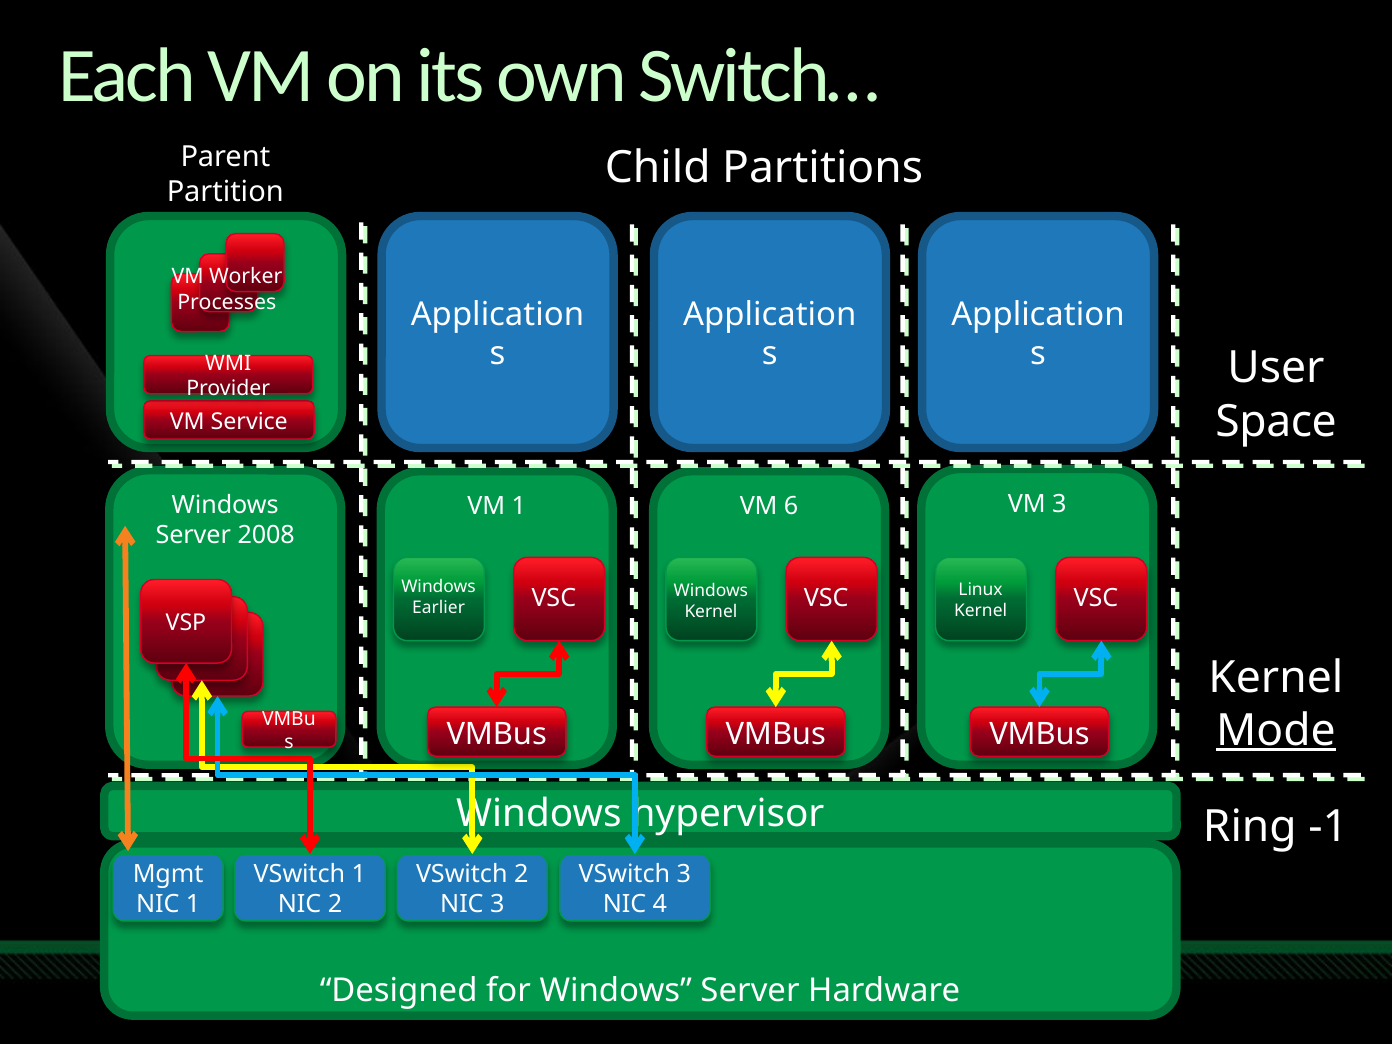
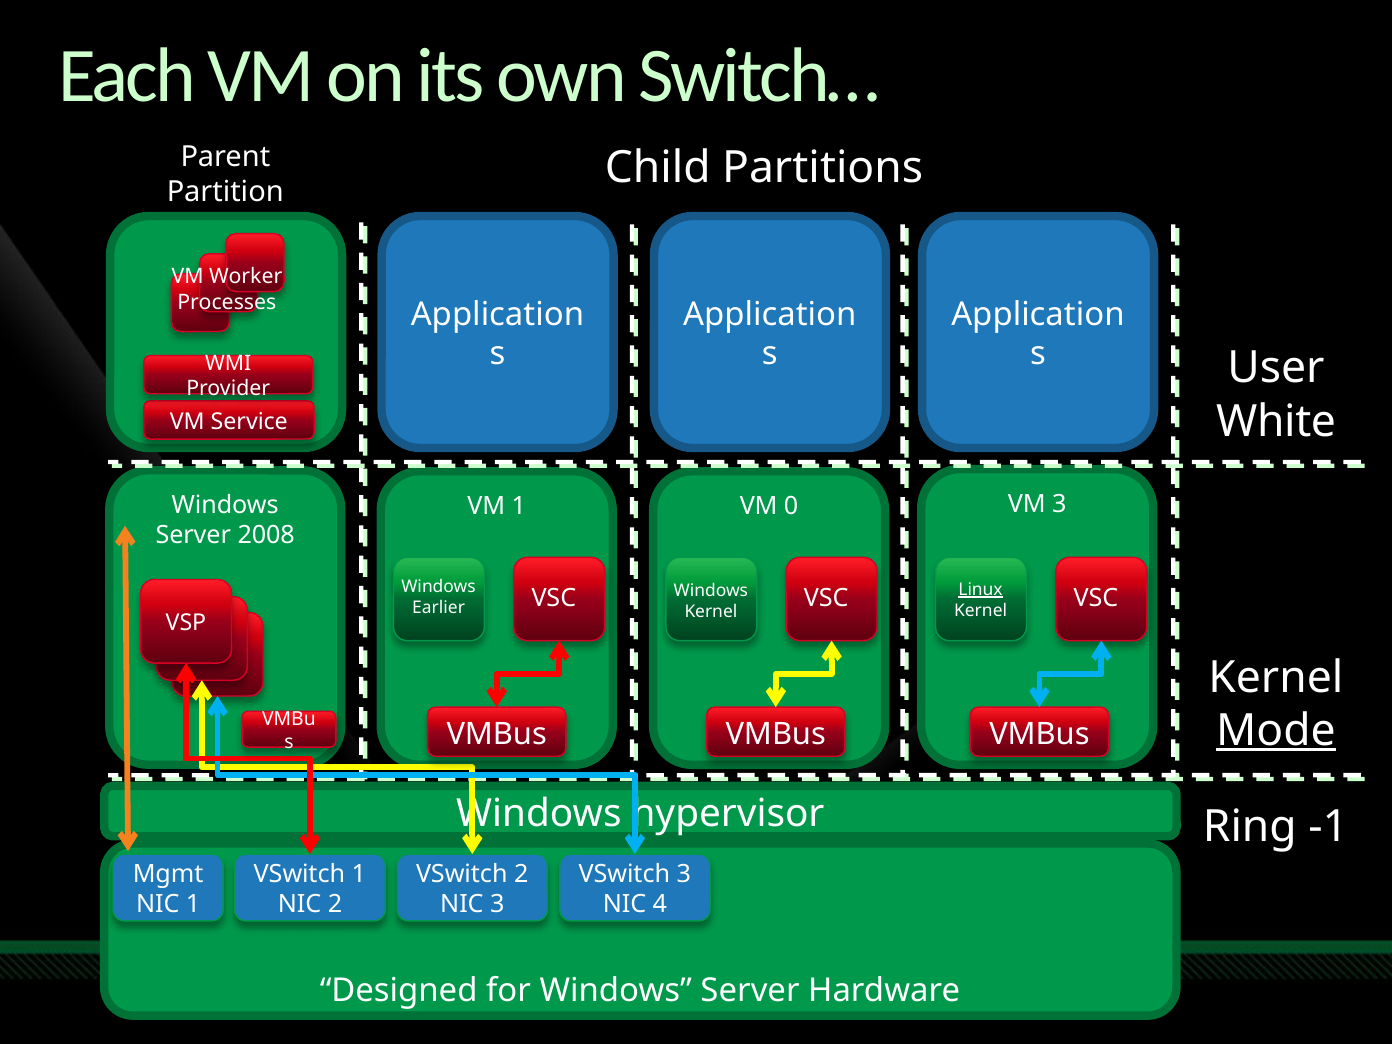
Space: Space -> White
6: 6 -> 0
Linux underline: none -> present
